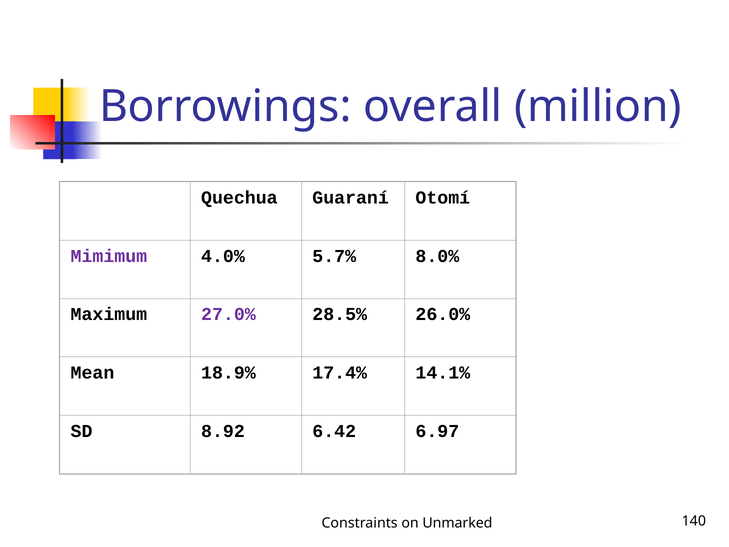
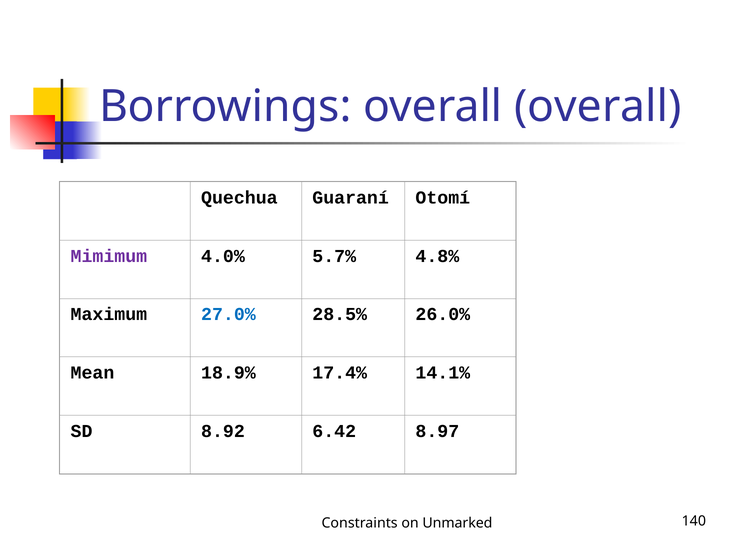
overall million: million -> overall
8.0%: 8.0% -> 4.8%
27.0% colour: purple -> blue
6.97: 6.97 -> 8.97
